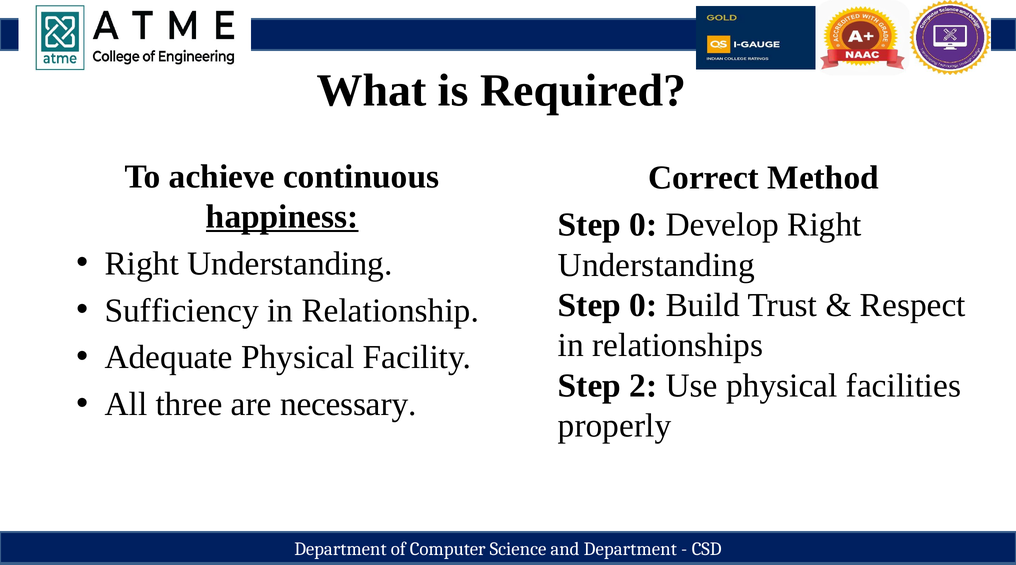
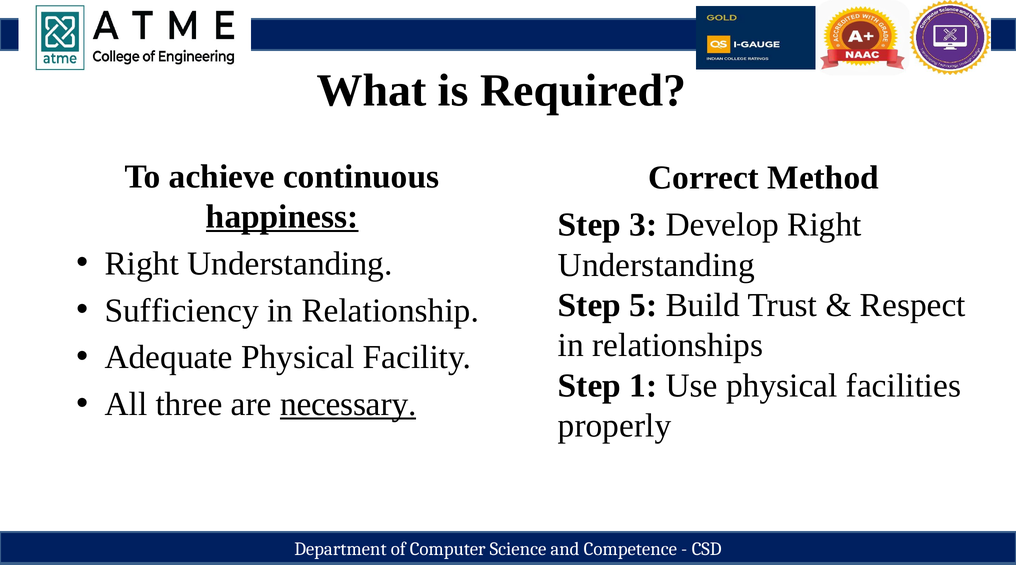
0 at (643, 225): 0 -> 3
0 at (643, 305): 0 -> 5
2: 2 -> 1
necessary underline: none -> present
and Department: Department -> Competence
